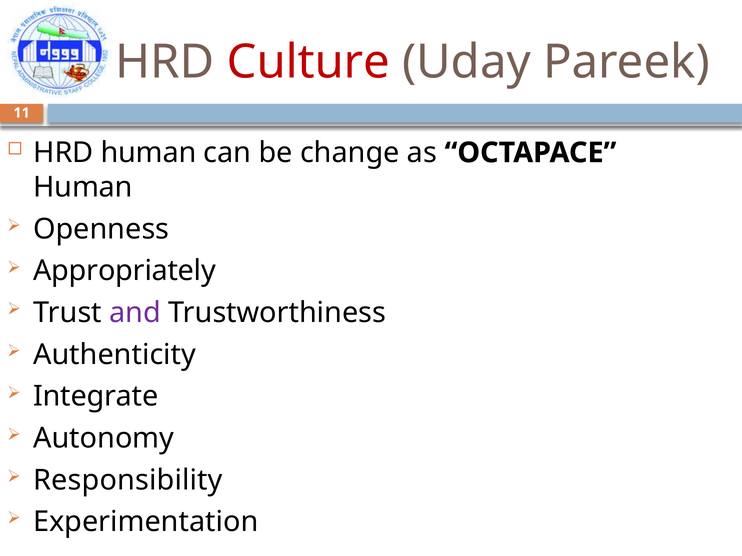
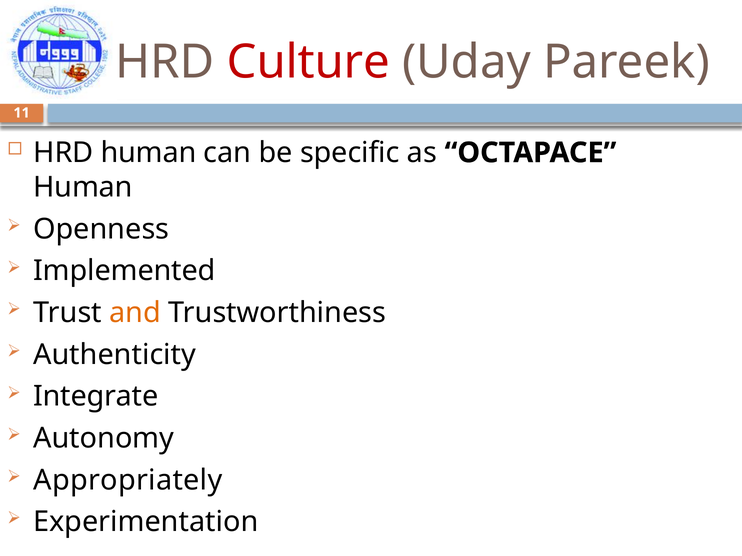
change: change -> specific
Appropriately: Appropriately -> Implemented
and colour: purple -> orange
Responsibility: Responsibility -> Appropriately
